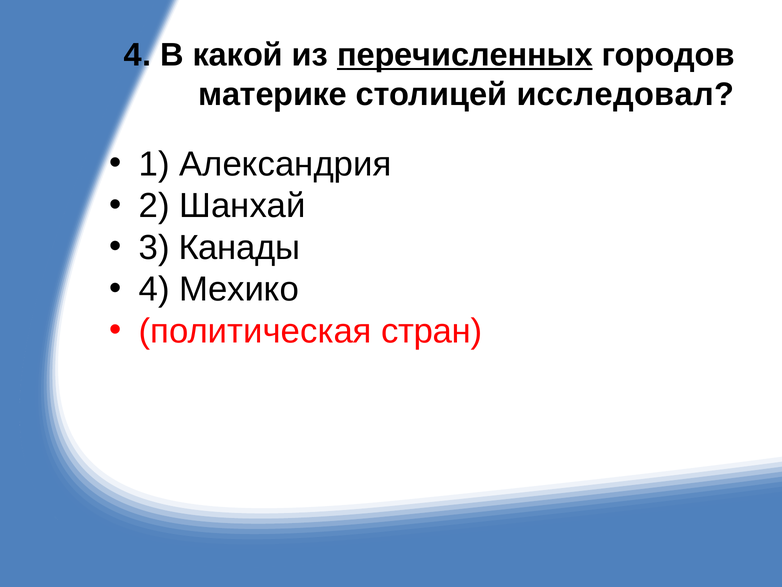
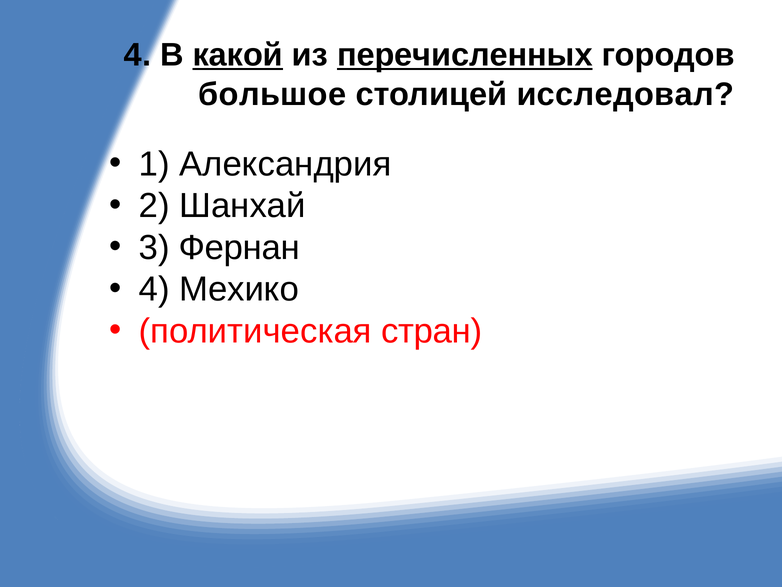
какой underline: none -> present
материке: материке -> большое
Канады: Канады -> Фернан
